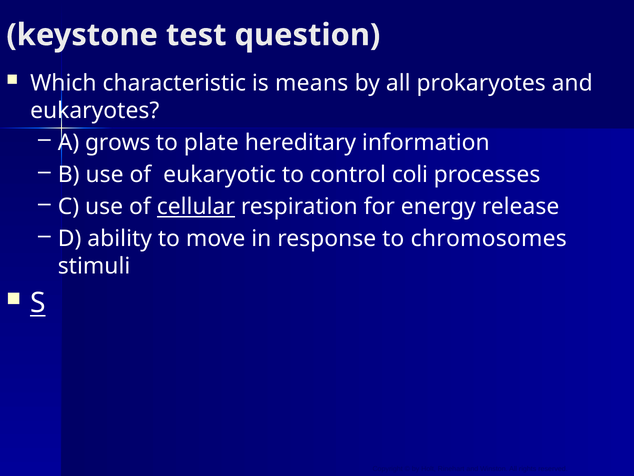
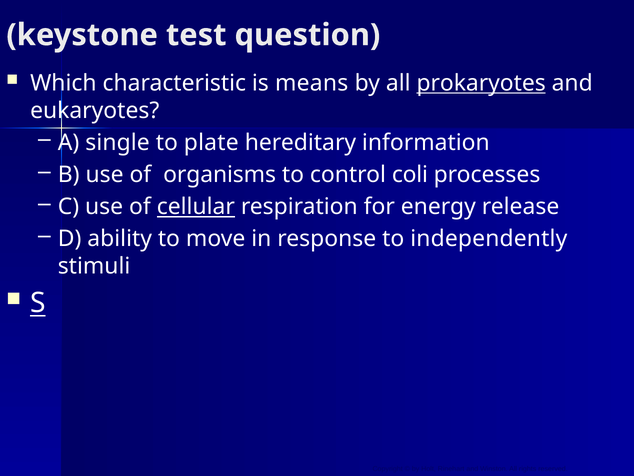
prokaryotes underline: none -> present
grows: grows -> single
eukaryotic: eukaryotic -> organisms
chromosomes: chromosomes -> independently
